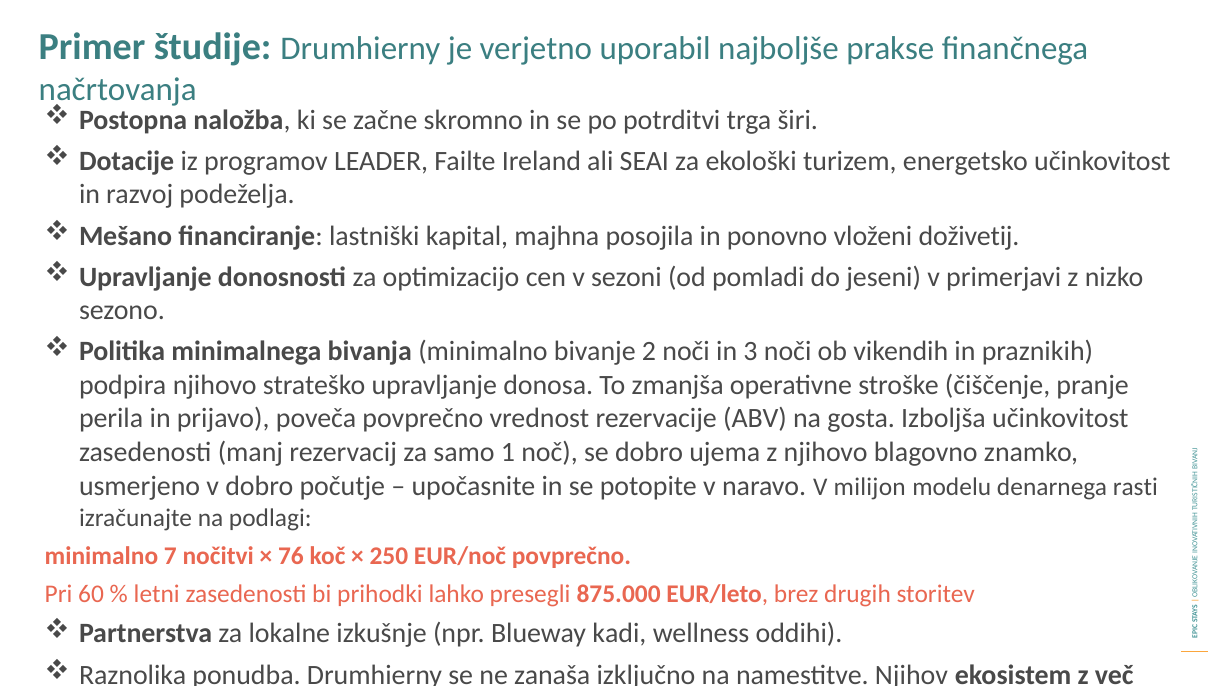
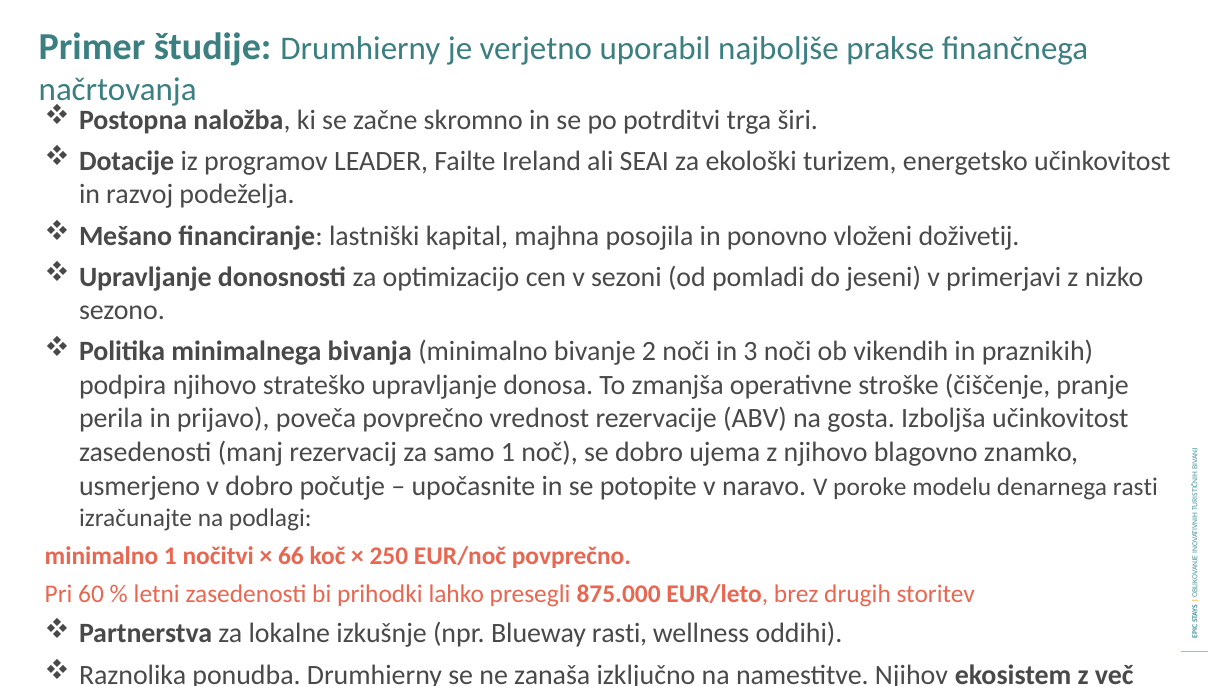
milijon: milijon -> poroke
minimalno 7: 7 -> 1
76: 76 -> 66
Blueway kadi: kadi -> rasti
